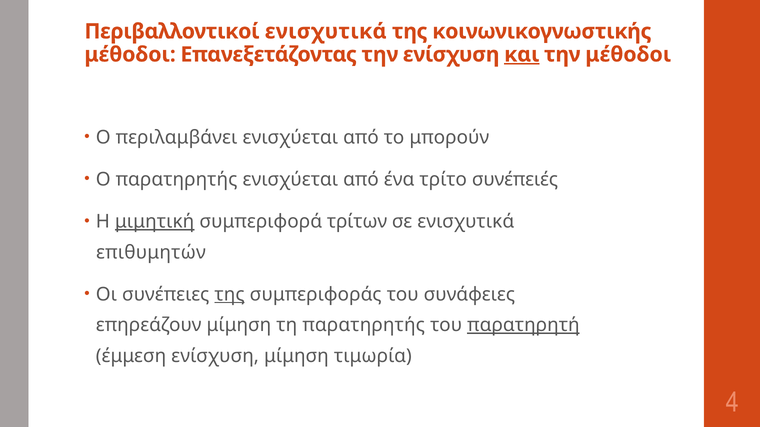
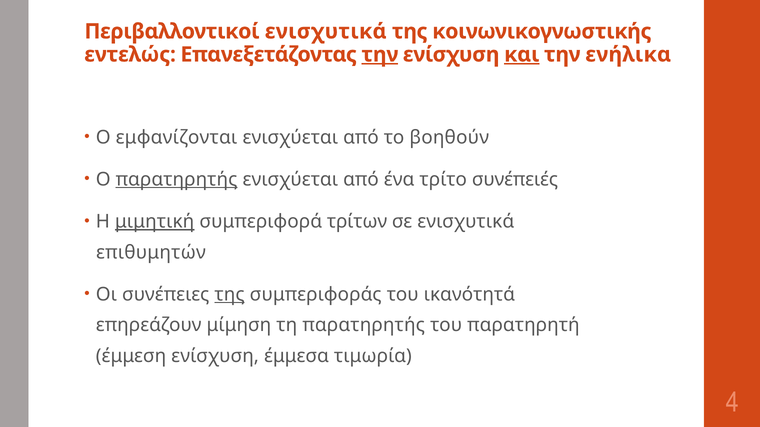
μέθοδοι at (130, 55): μέθοδοι -> εντελώς
την at (380, 55) underline: none -> present
την μέθοδοι: μέθοδοι -> ενήλικα
περιλαμβάνει: περιλαμβάνει -> εμφανίζονται
μπορούν: μπορούν -> βοηθούν
παρατηρητής at (177, 180) underline: none -> present
συνάφειες: συνάφειες -> ικανότητά
παρατηρητή underline: present -> none
ενίσχυση μίμηση: μίμηση -> έμμεσα
